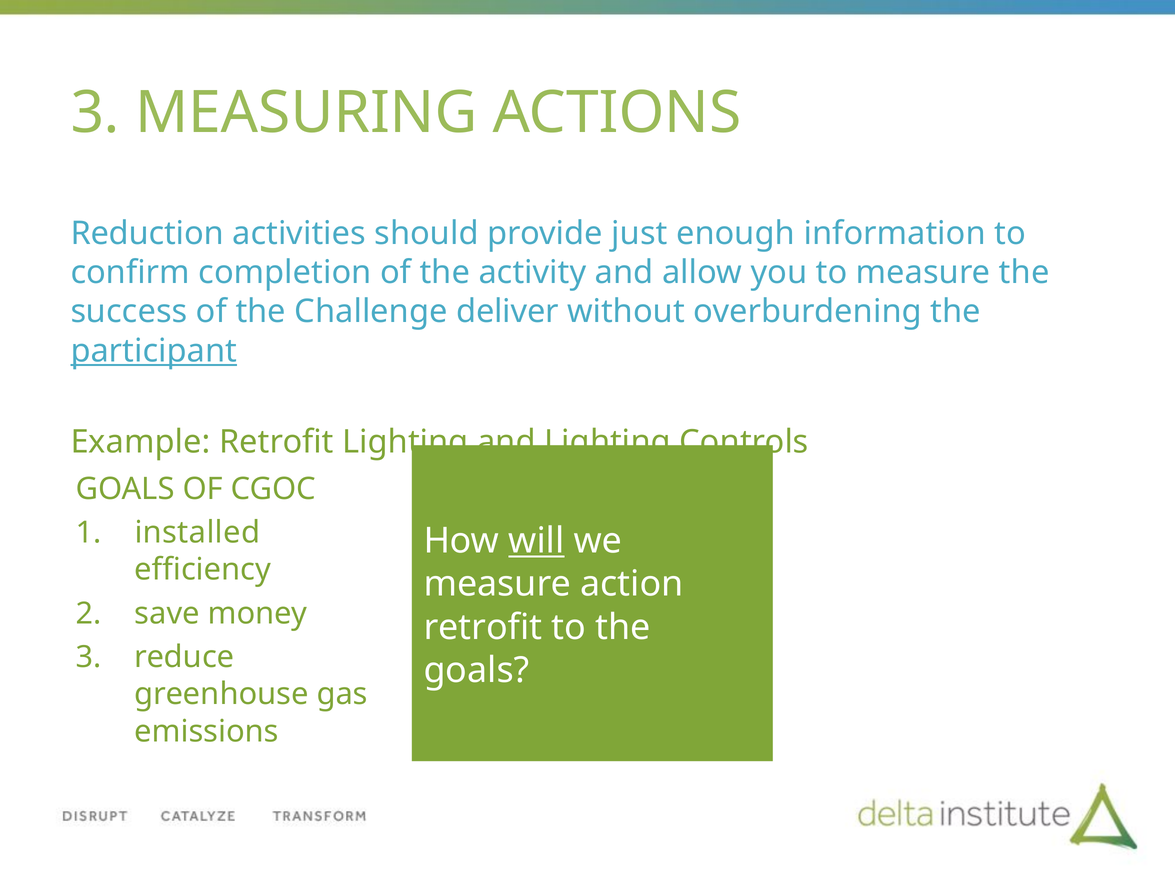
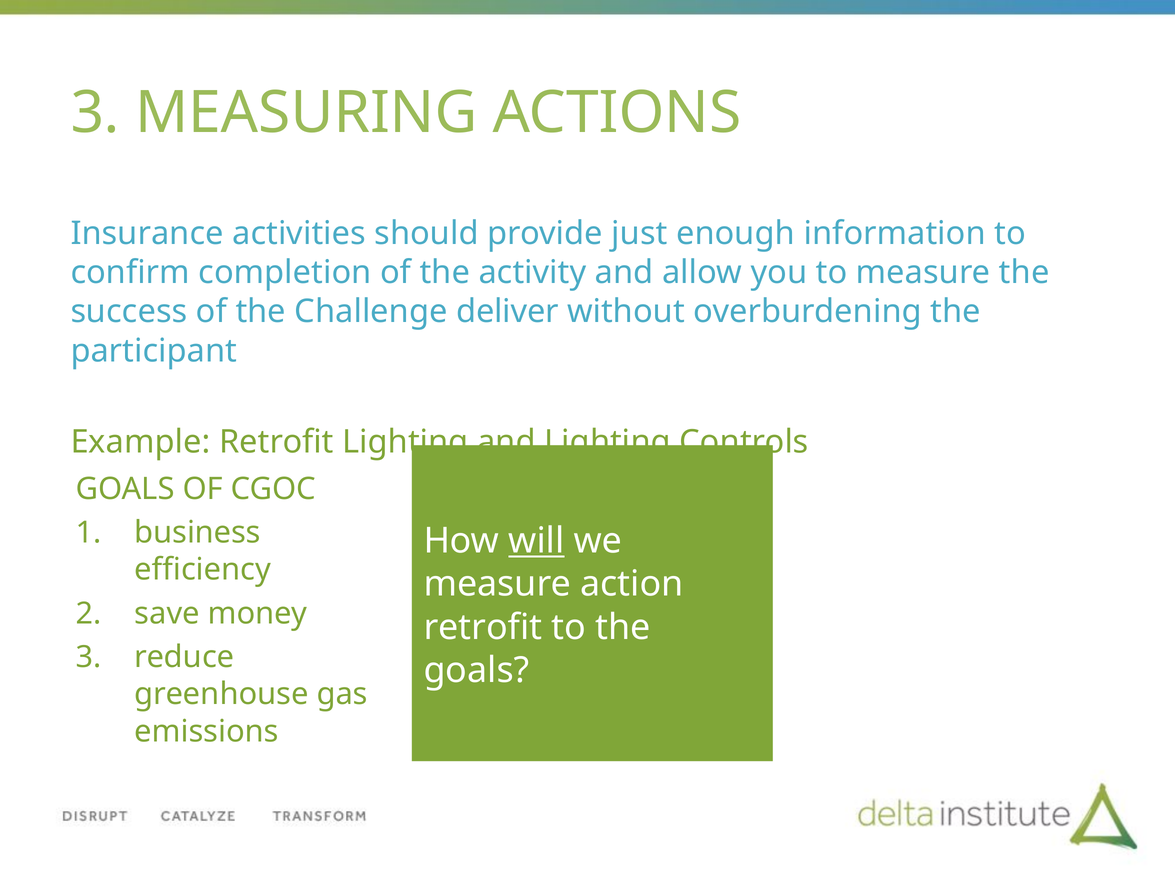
Reduction: Reduction -> Insurance
participant underline: present -> none
installed: installed -> business
